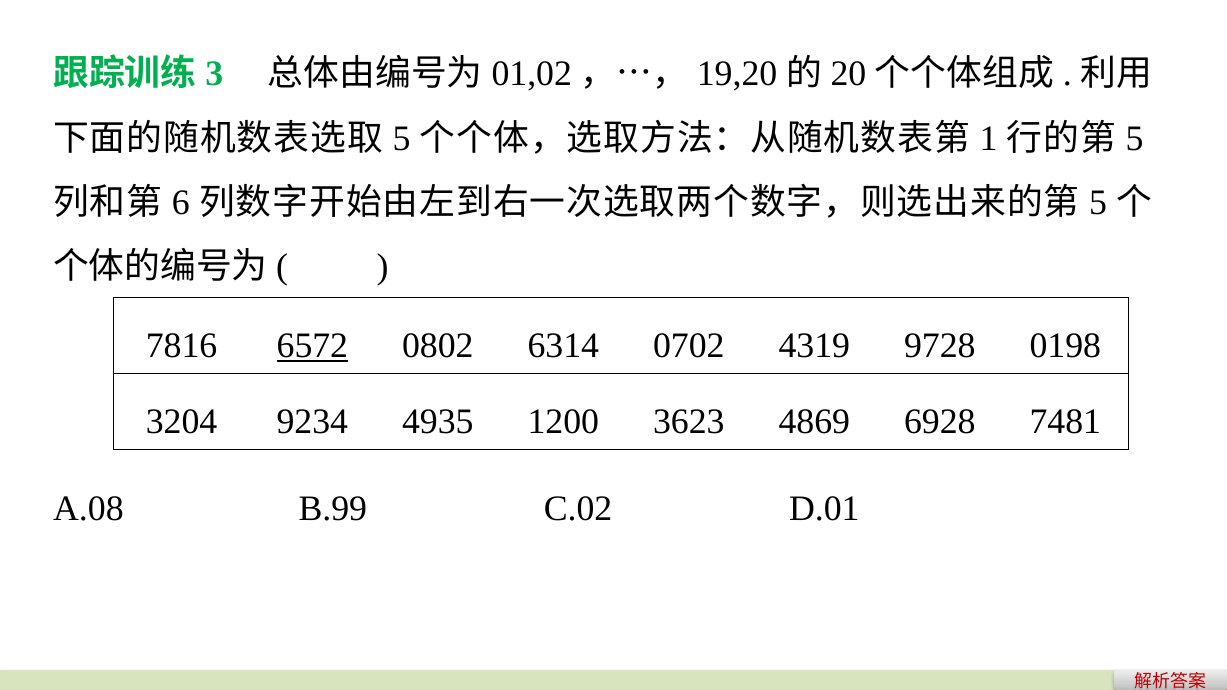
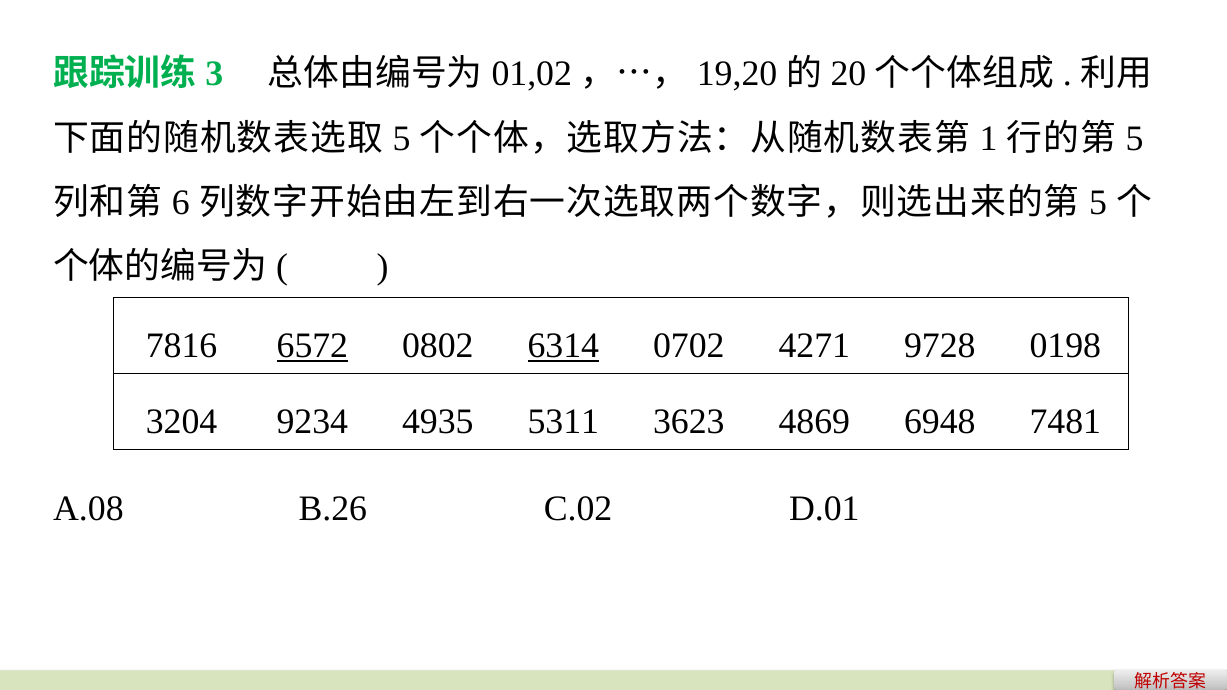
6314 underline: none -> present
4319: 4319 -> 4271
1200: 1200 -> 5311
6928: 6928 -> 6948
B.99: B.99 -> B.26
